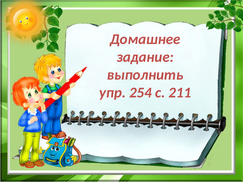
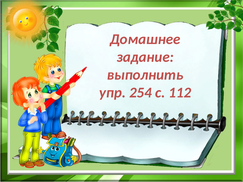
211: 211 -> 112
